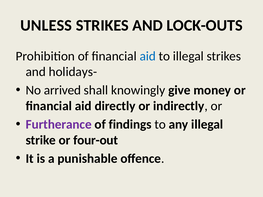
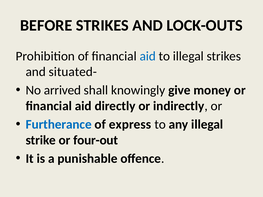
UNLESS: UNLESS -> BEFORE
holidays-: holidays- -> situated-
Furtherance colour: purple -> blue
findings: findings -> express
